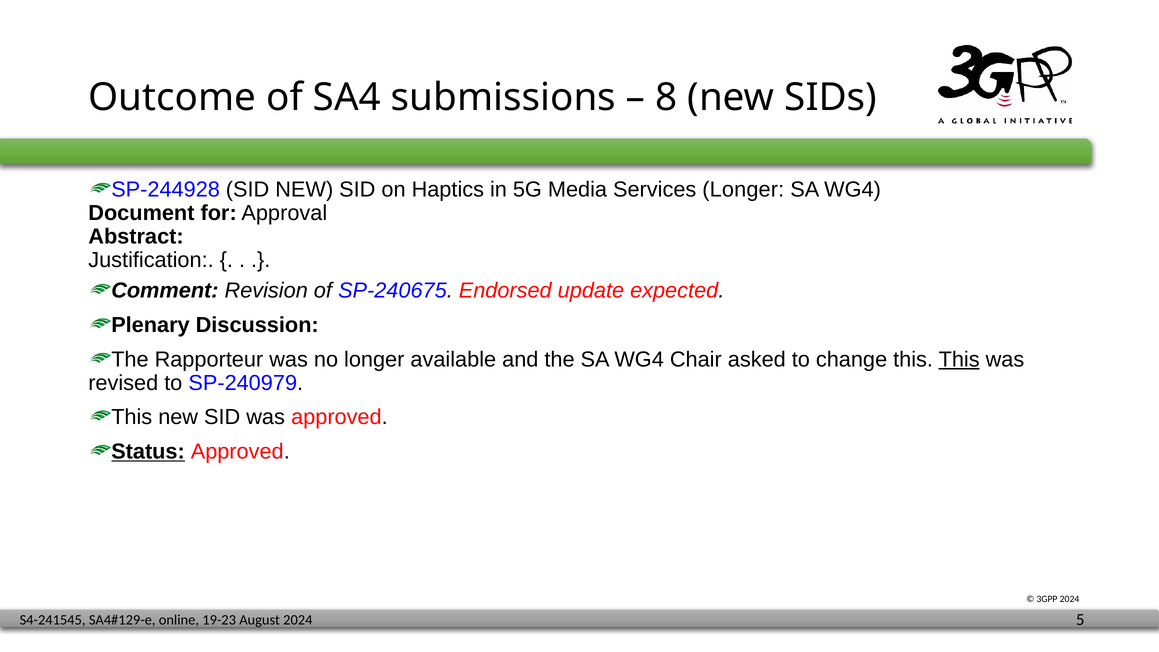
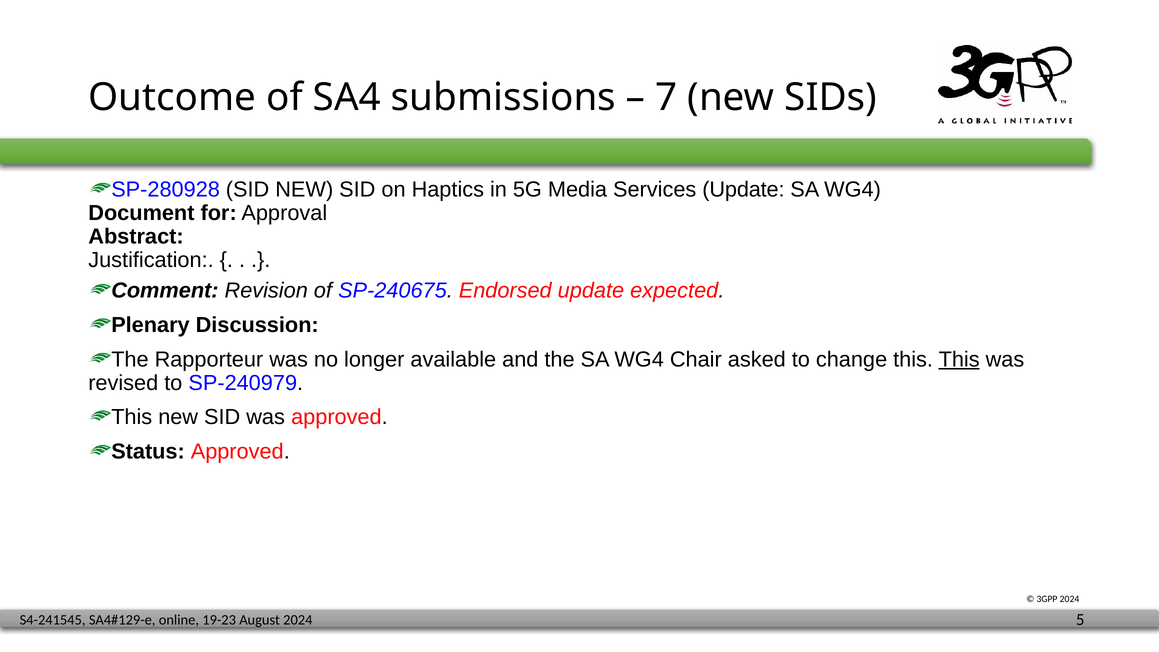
8: 8 -> 7
SP-244928: SP-244928 -> SP-280928
Services Longer: Longer -> Update
Status underline: present -> none
